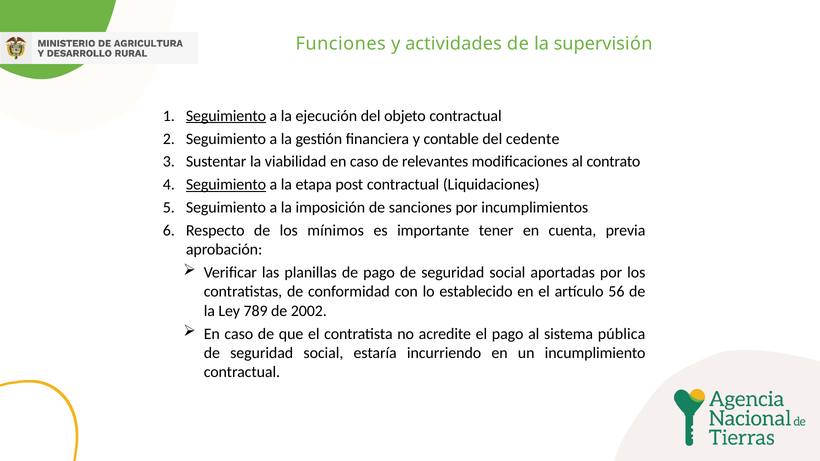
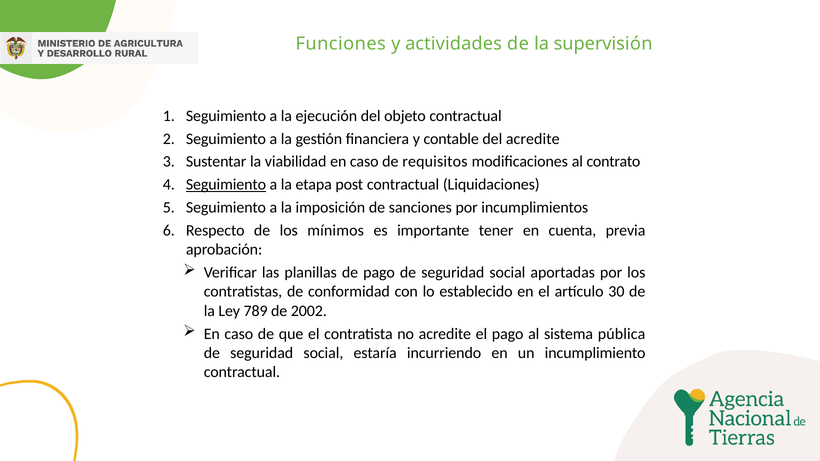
Seguimiento at (226, 116) underline: present -> none
del cedente: cedente -> acredite
relevantes: relevantes -> requisitos
56: 56 -> 30
